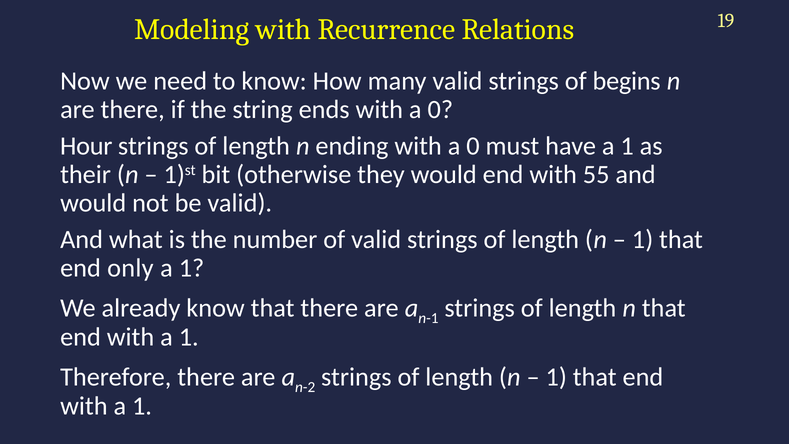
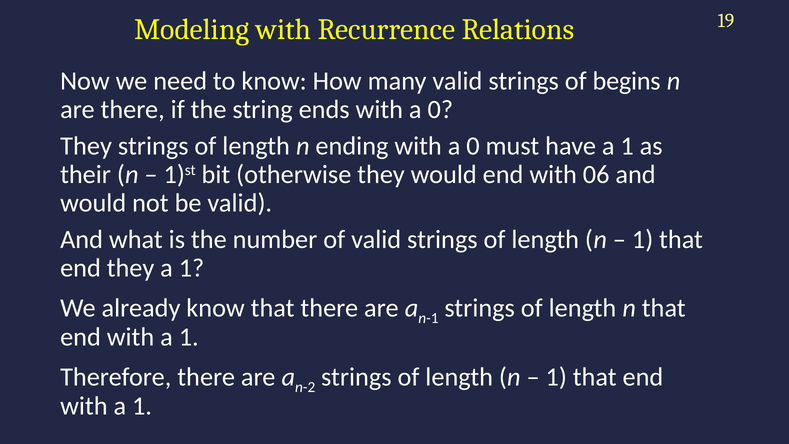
Hour at (86, 146): Hour -> They
55: 55 -> 06
end only: only -> they
